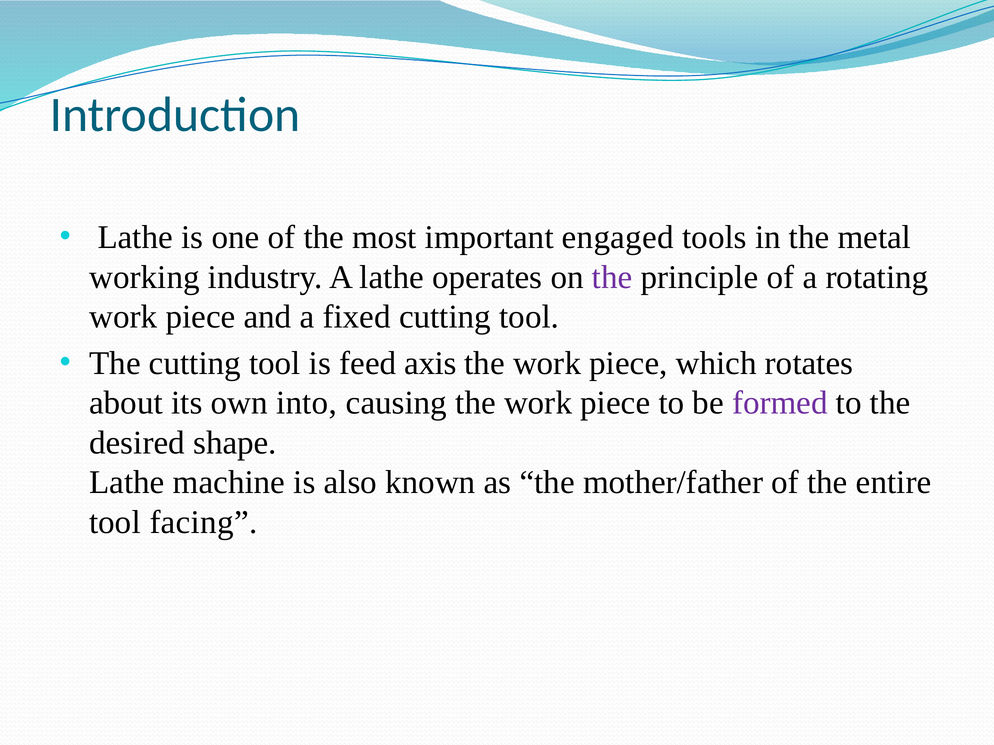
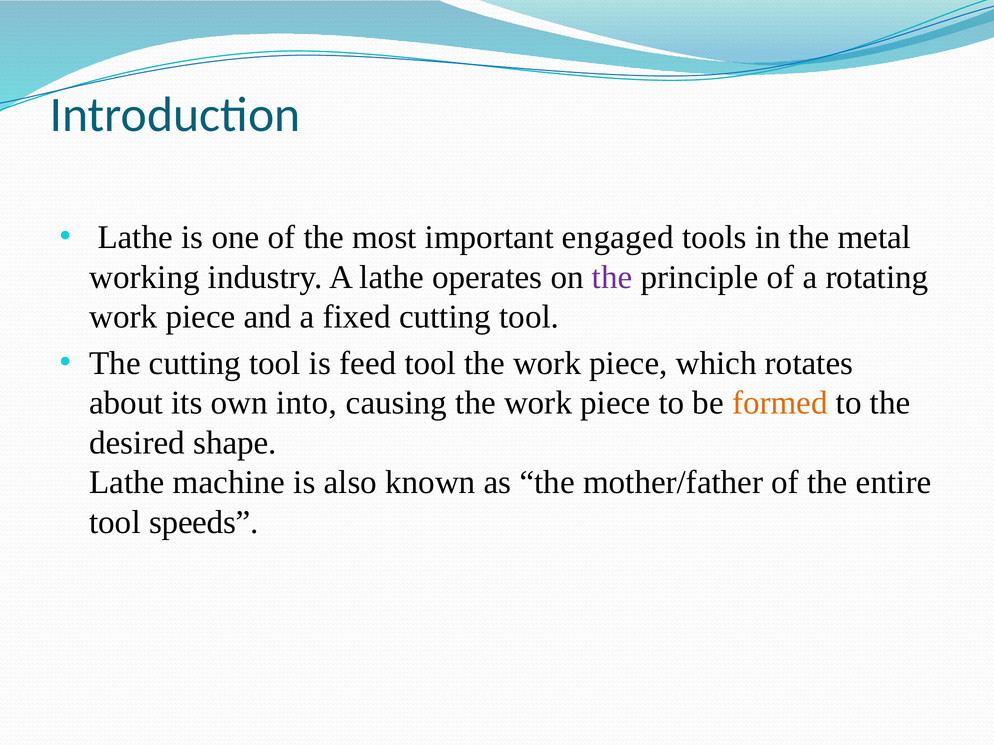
feed axis: axis -> tool
formed colour: purple -> orange
facing: facing -> speeds
